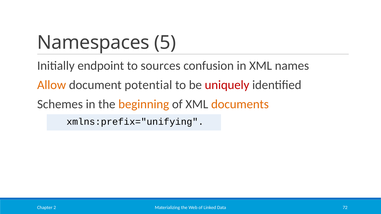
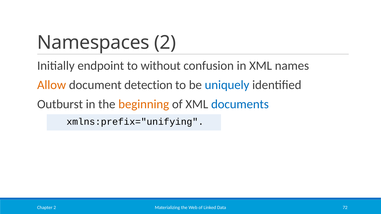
Namespaces 5: 5 -> 2
sources: sources -> without
potential: potential -> detection
uniquely colour: red -> blue
Schemes: Schemes -> Outburst
documents colour: orange -> blue
